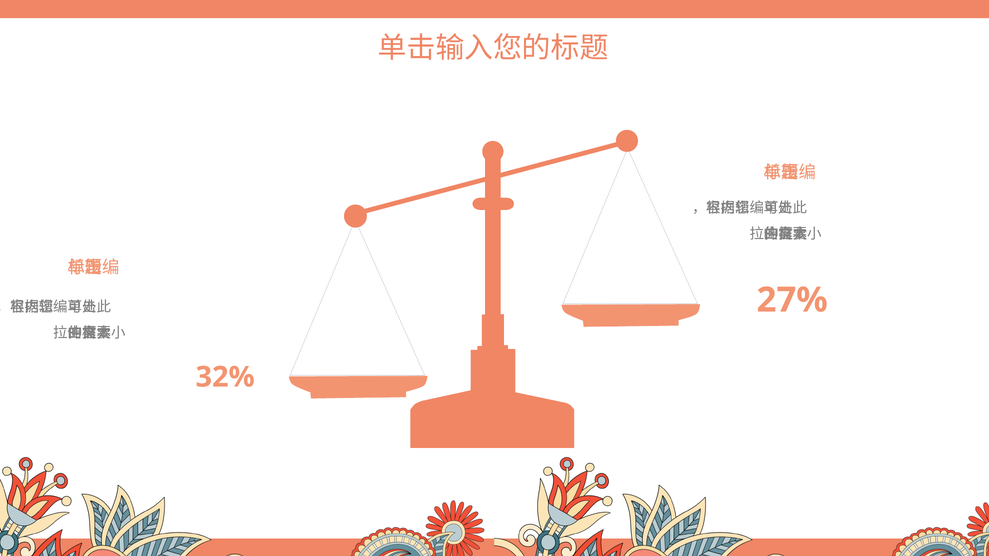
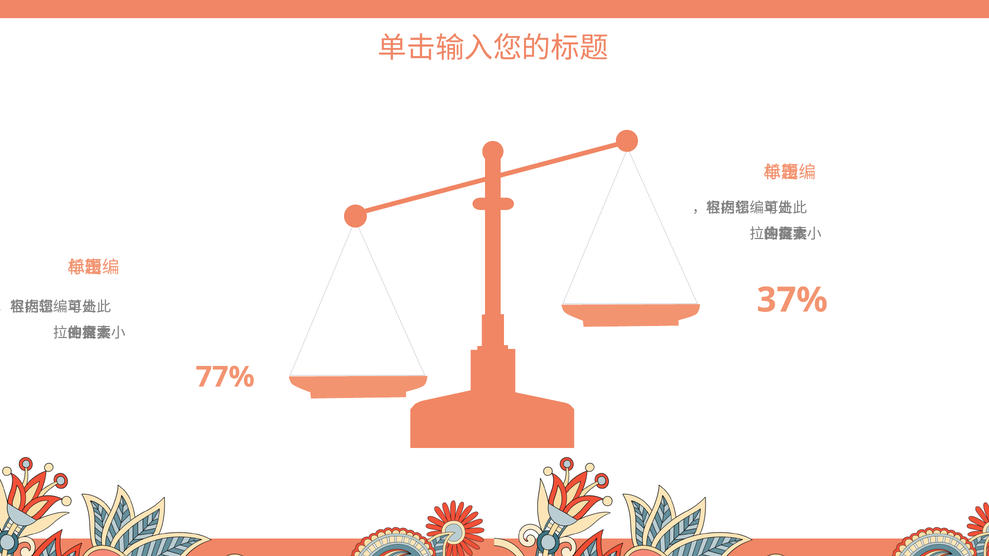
27%: 27% -> 37%
32%: 32% -> 77%
